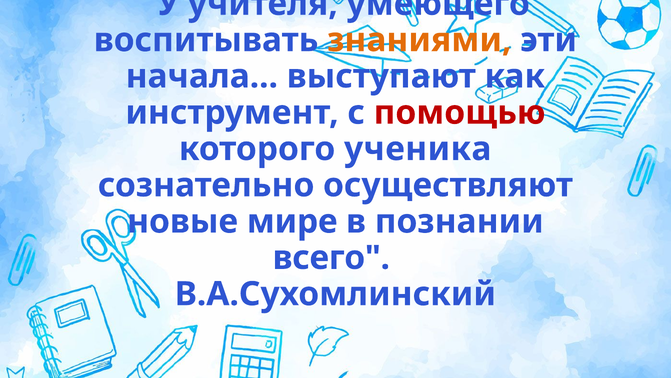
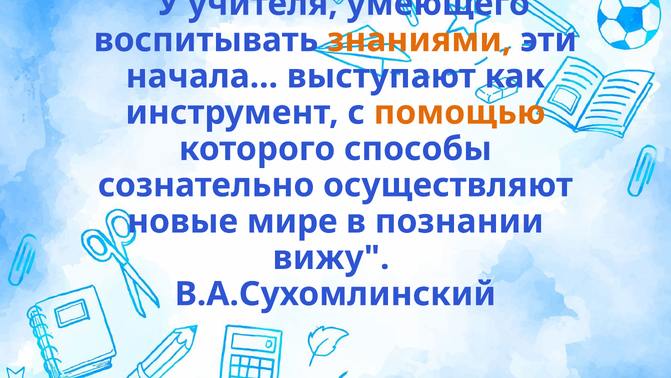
помощью colour: red -> orange
ученика: ученика -> способы
всего: всего -> вижу
